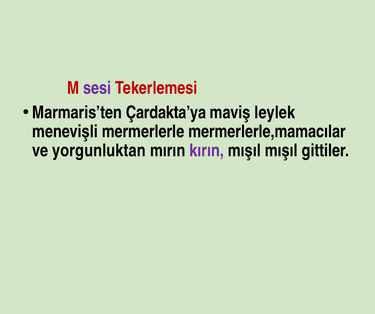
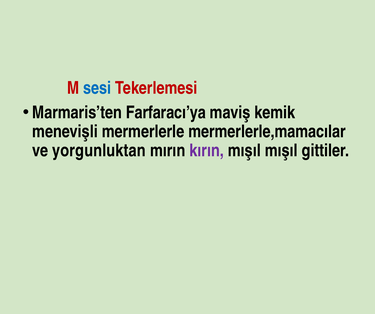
sesi colour: purple -> blue
Çardakta’ya: Çardakta’ya -> Farfaracı’ya
leylek: leylek -> kemik
